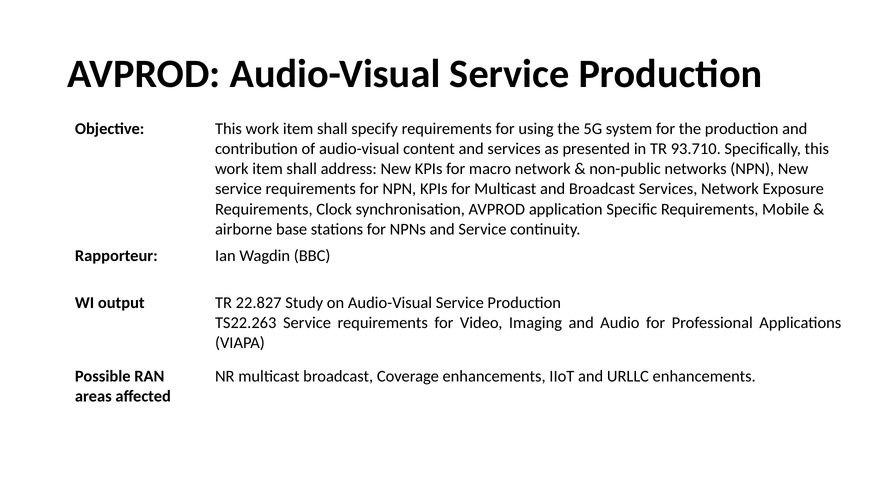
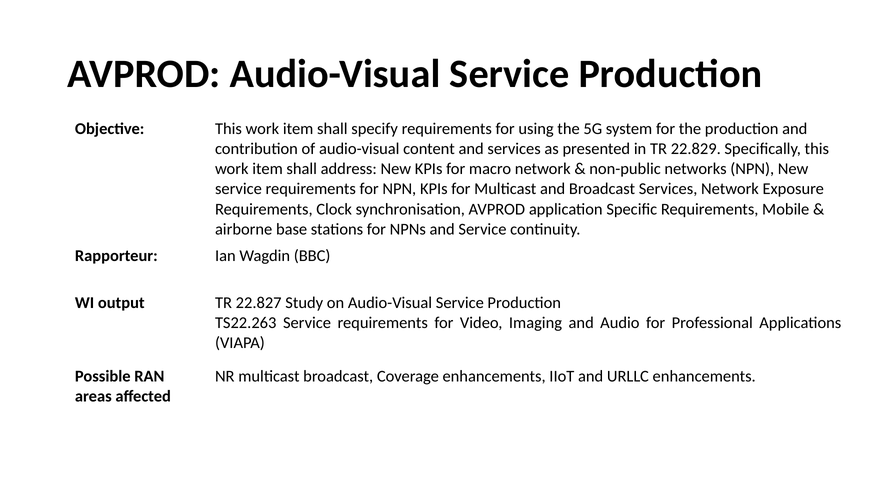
93.710: 93.710 -> 22.829
